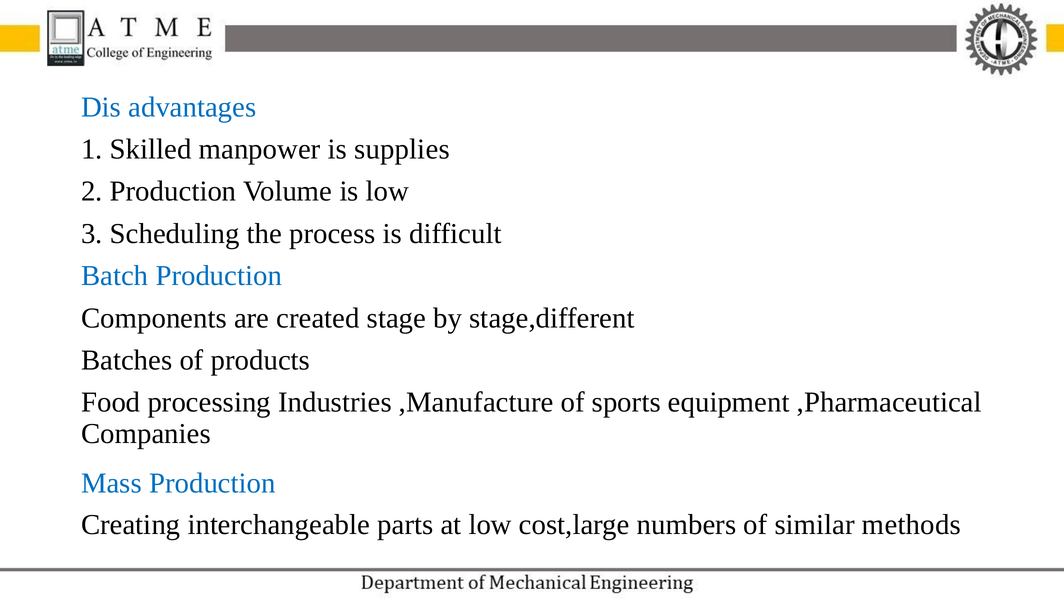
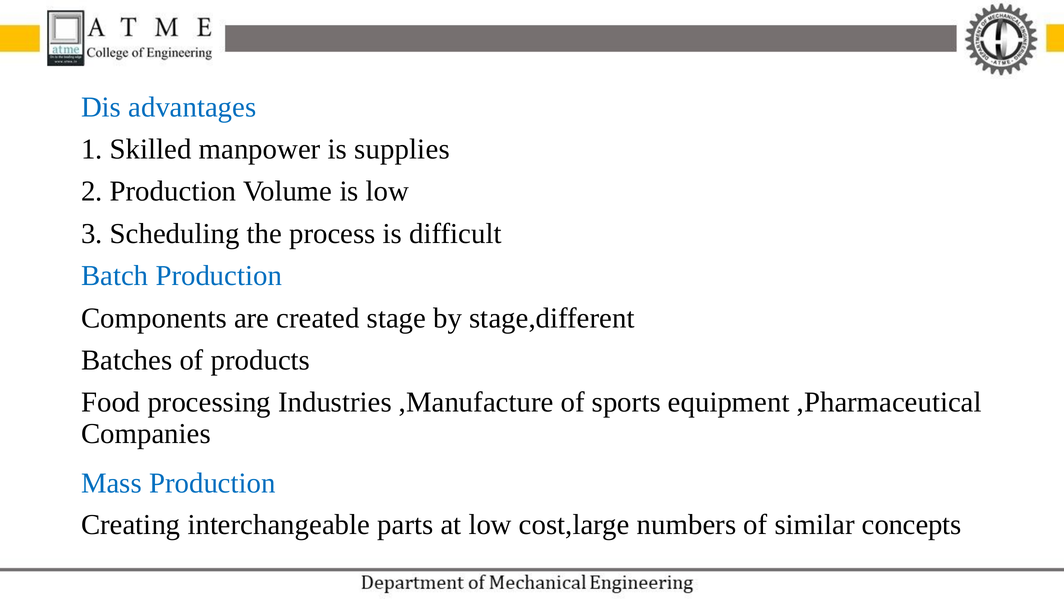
methods: methods -> concepts
